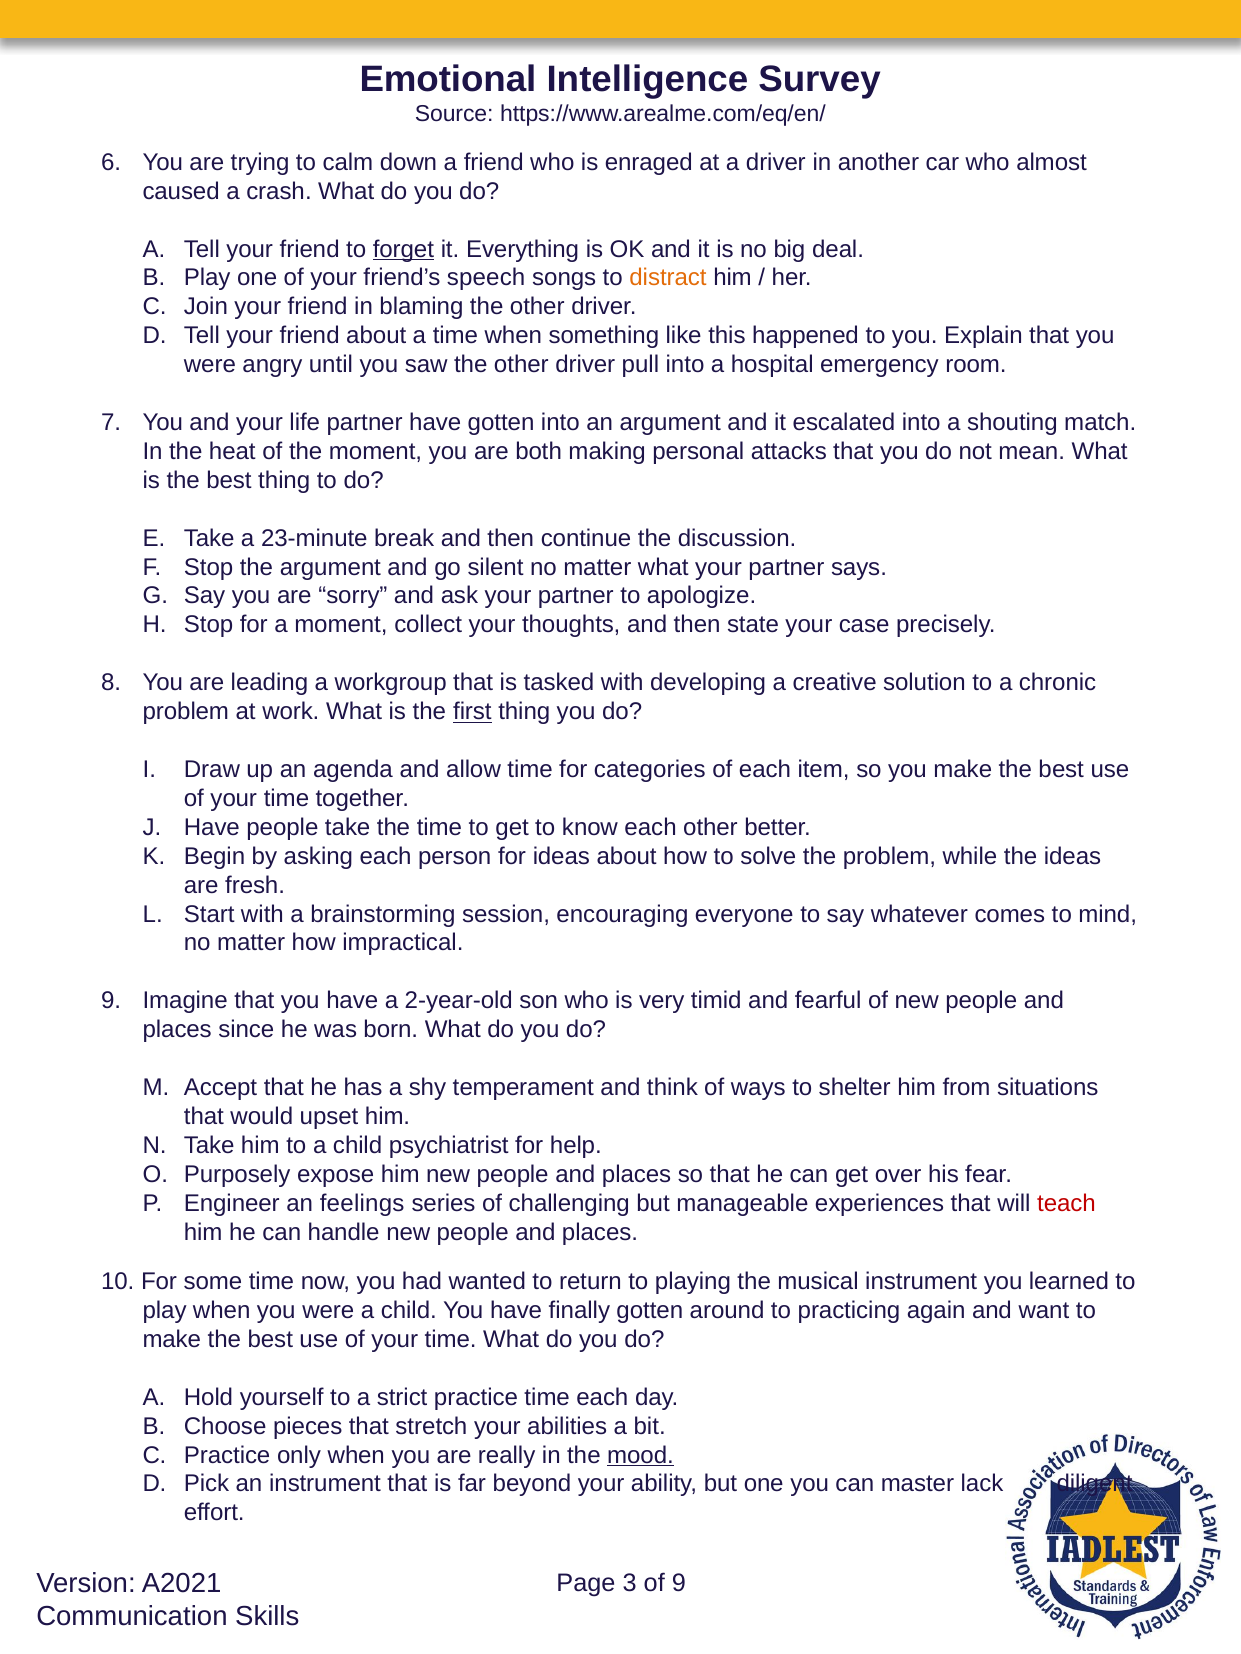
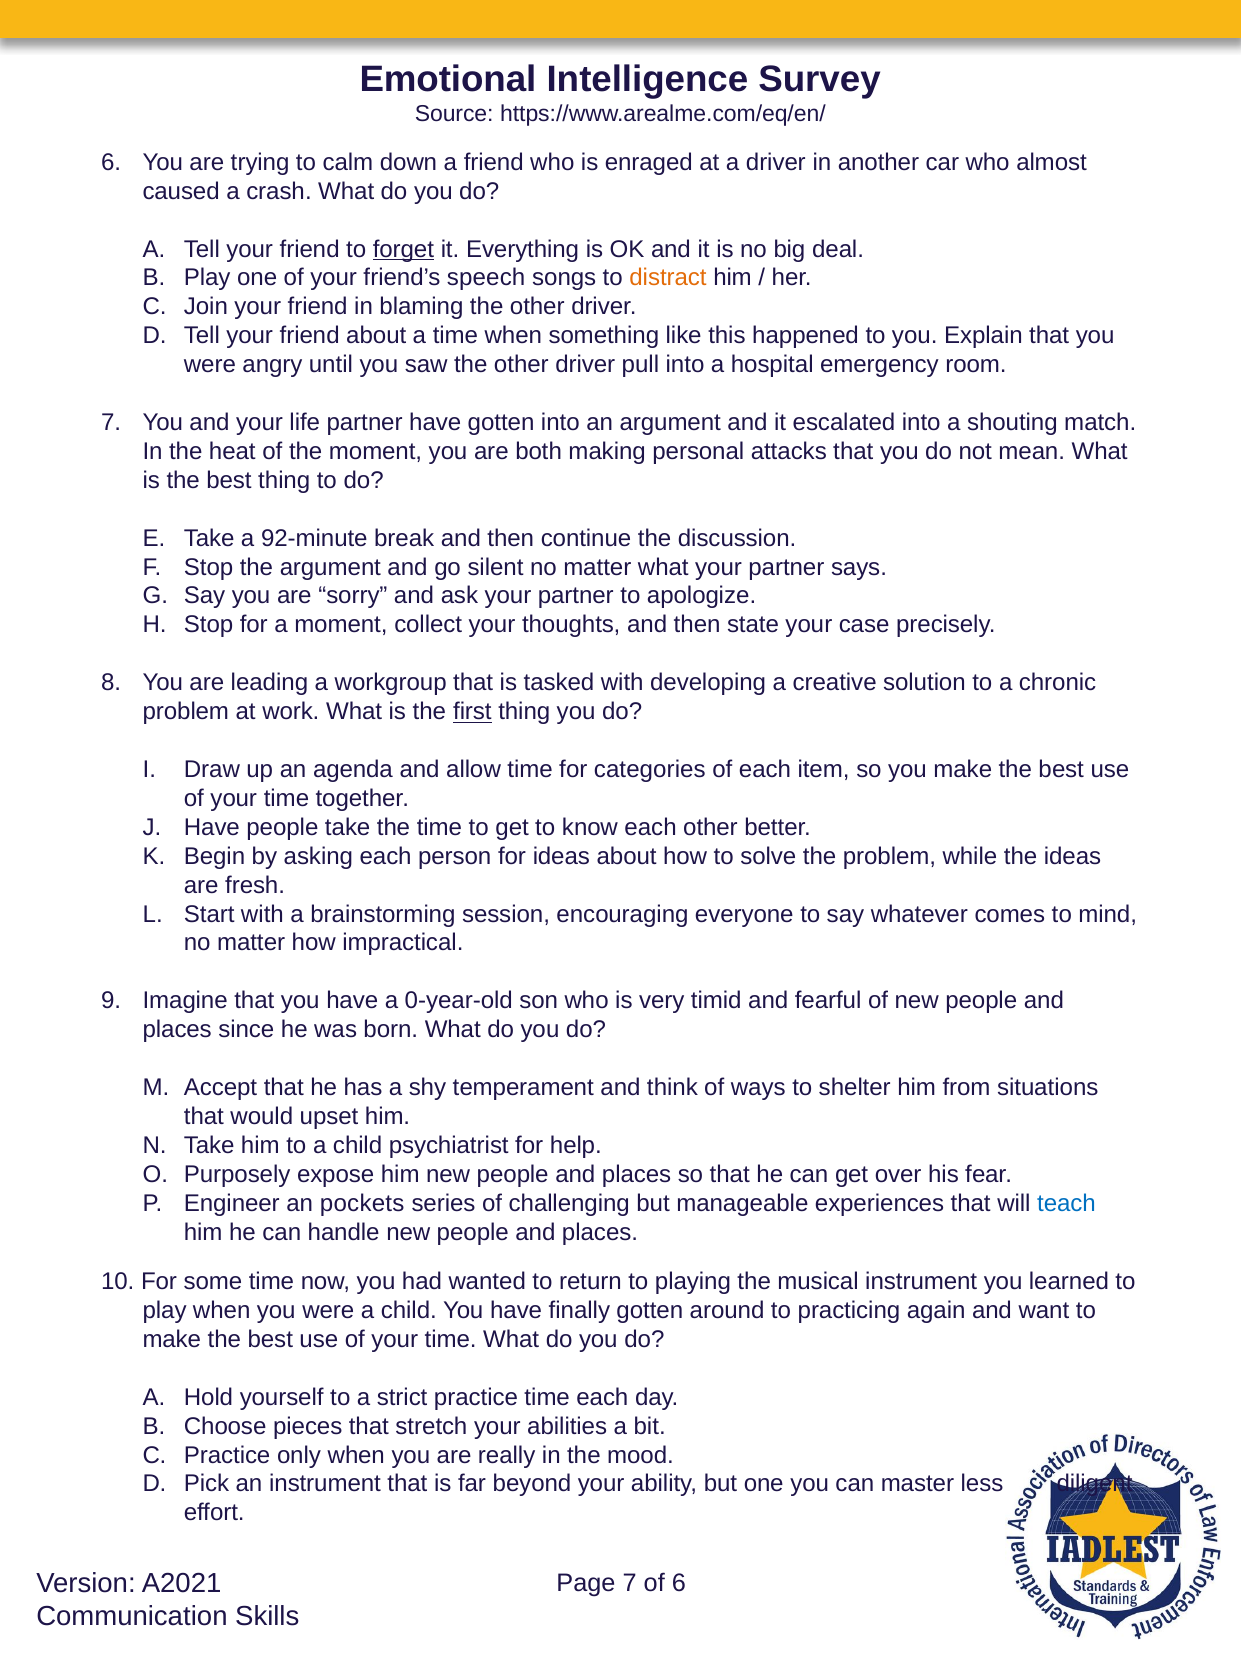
23-minute: 23-minute -> 92-minute
2-year-old: 2-year-old -> 0-year-old
feelings: feelings -> pockets
teach colour: red -> blue
mood underline: present -> none
lack: lack -> less
Page 3: 3 -> 7
of 9: 9 -> 6
